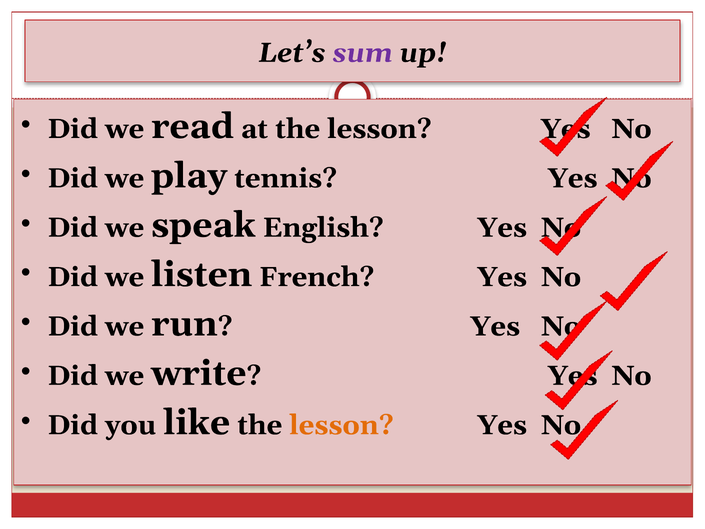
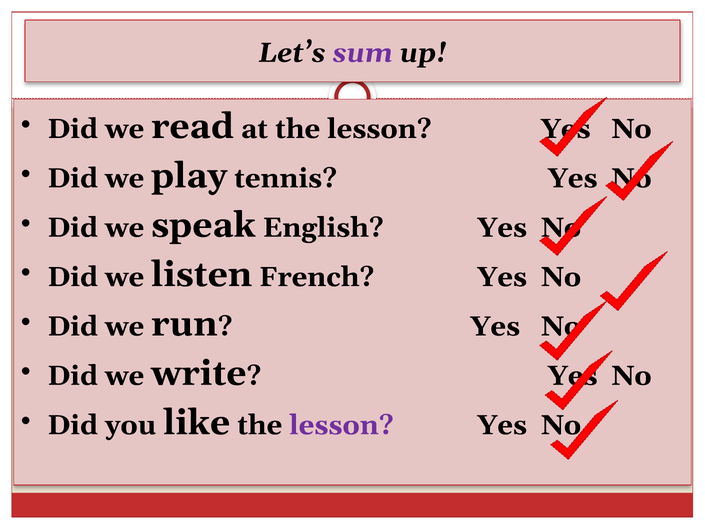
lesson at (342, 425) colour: orange -> purple
